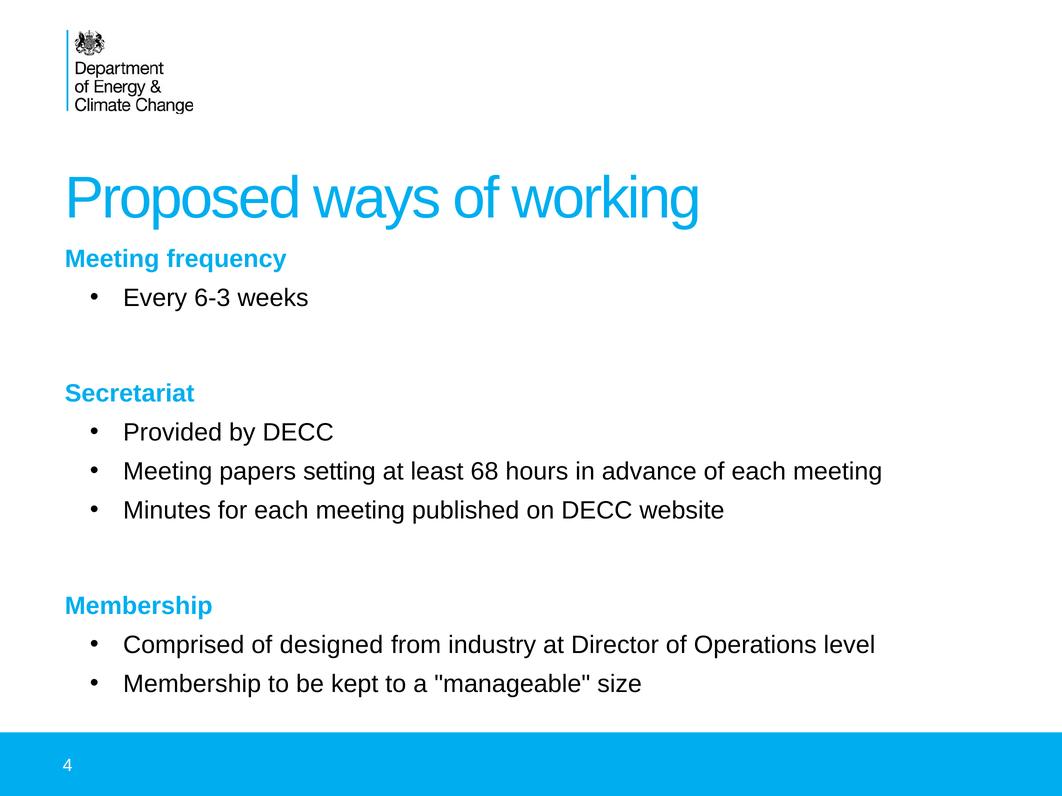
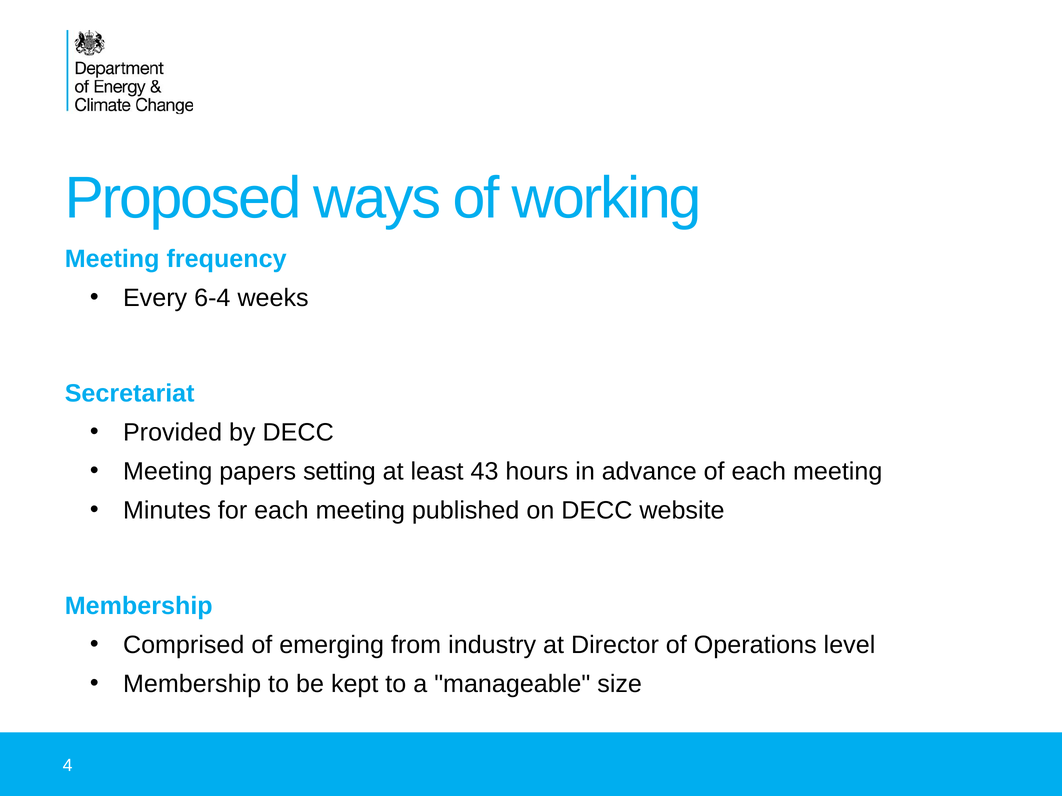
6-3: 6-3 -> 6-4
68: 68 -> 43
designed: designed -> emerging
